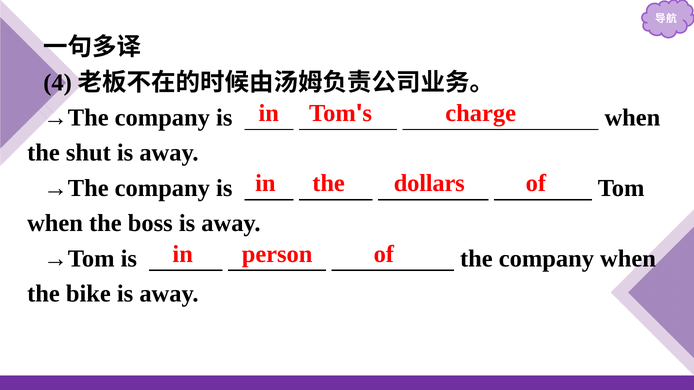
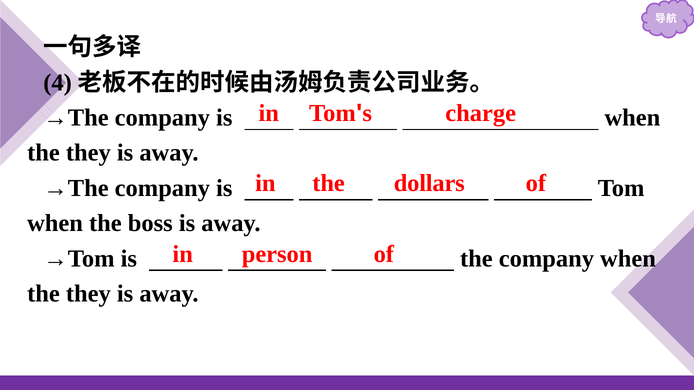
shut at (88, 153): shut -> they
bike at (88, 294): bike -> they
